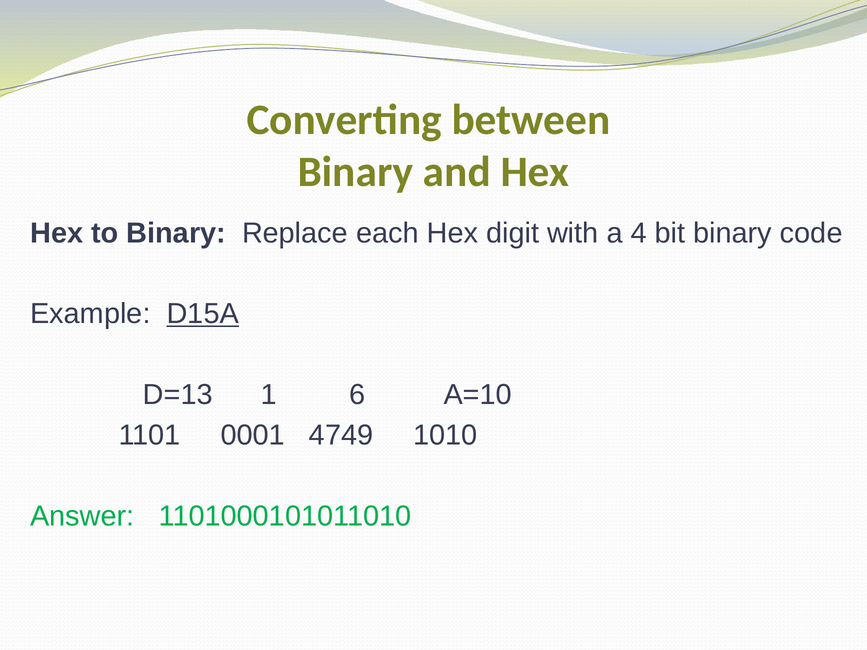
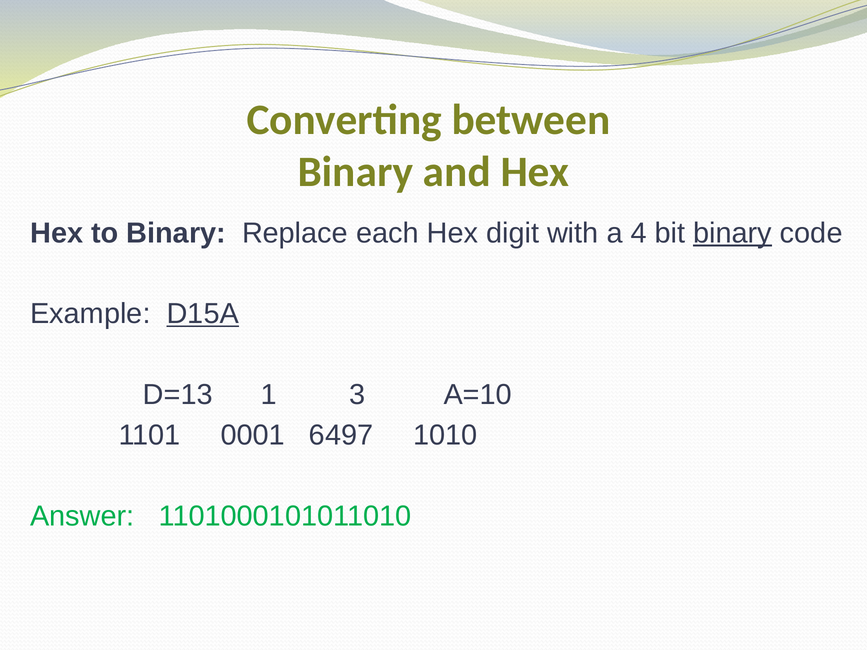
binary at (733, 233) underline: none -> present
6: 6 -> 3
4749: 4749 -> 6497
